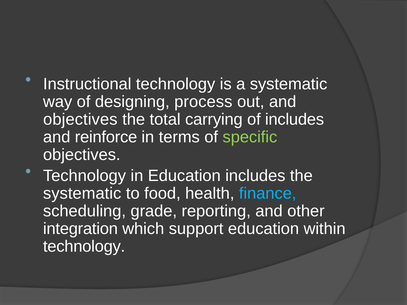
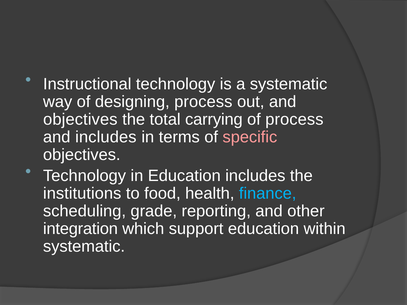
of includes: includes -> process
and reinforce: reinforce -> includes
specific colour: light green -> pink
systematic at (82, 193): systematic -> institutions
technology at (84, 247): technology -> systematic
